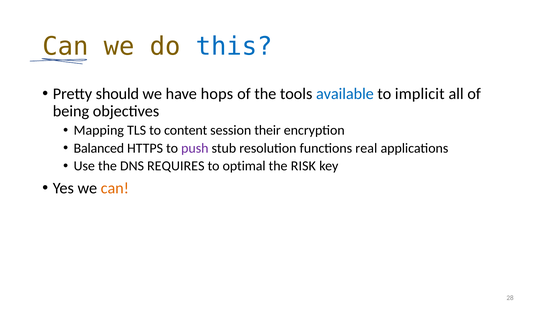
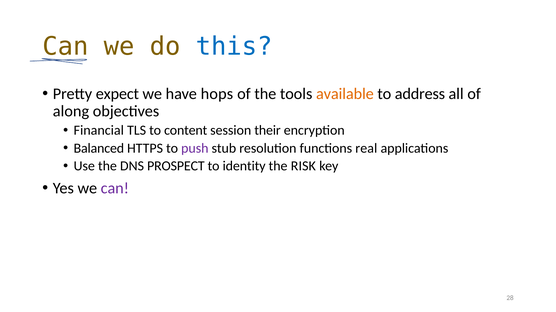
should: should -> expect
available colour: blue -> orange
implicit: implicit -> address
being: being -> along
Mapping: Mapping -> Financial
REQUIRES: REQUIRES -> PROSPECT
optimal: optimal -> identity
can at (115, 189) colour: orange -> purple
